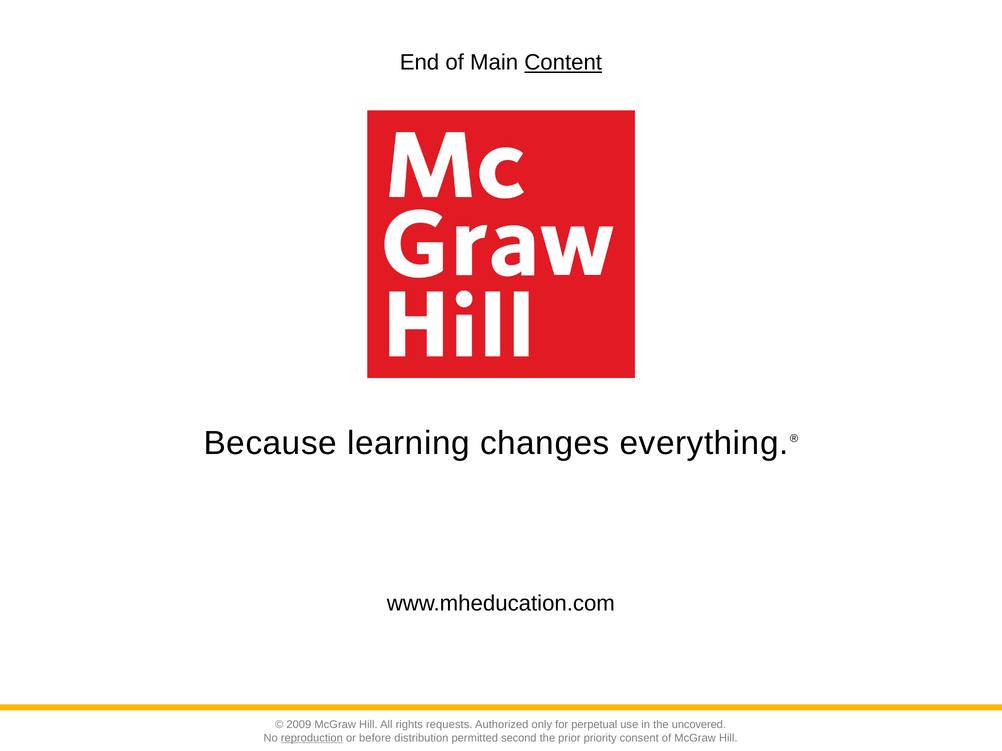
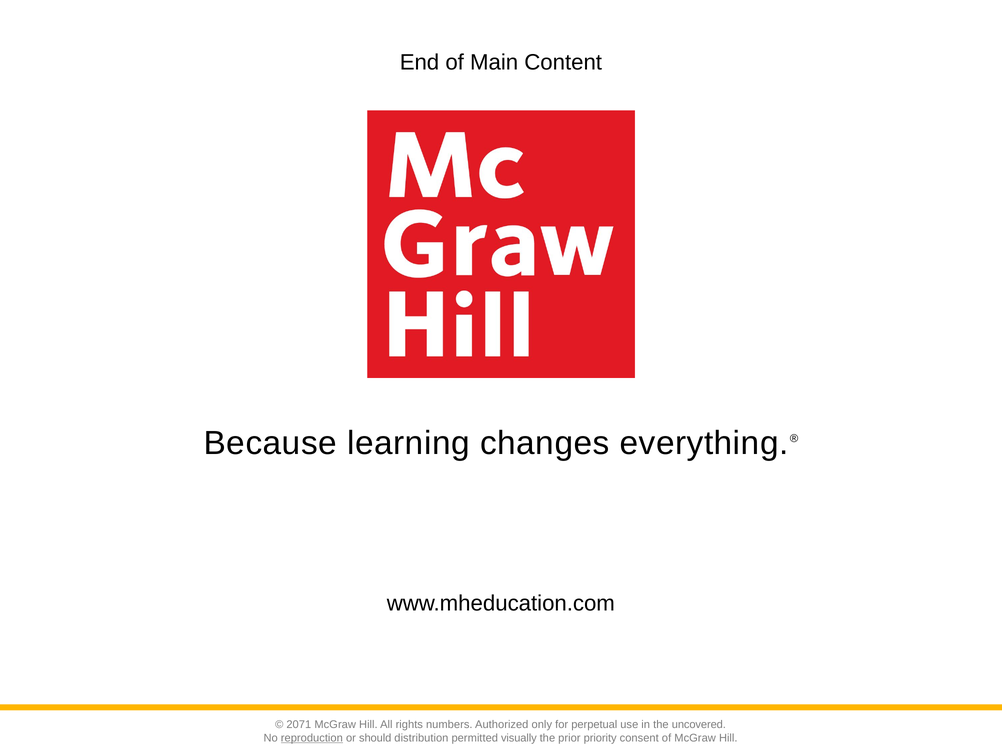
Content underline: present -> none
2009: 2009 -> 2071
requests: requests -> numbers
before: before -> should
second: second -> visually
